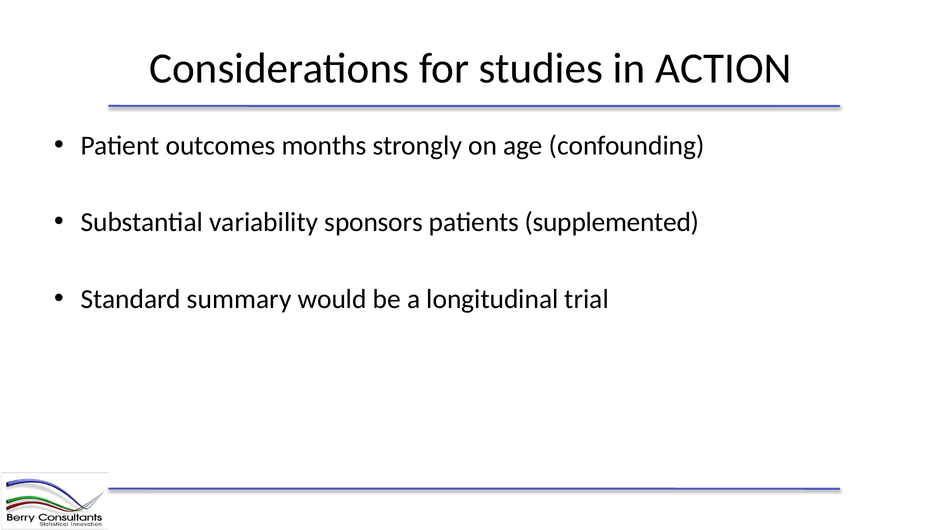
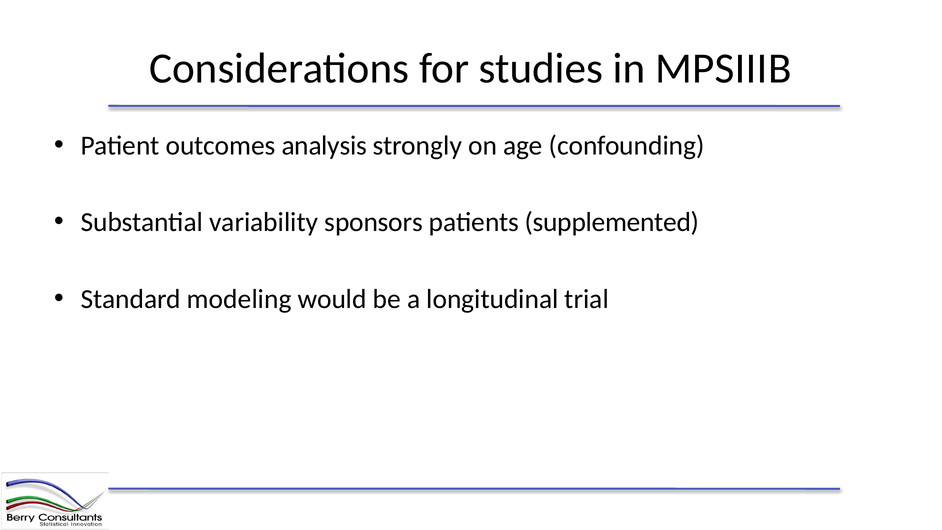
ACTION: ACTION -> MPSIIIB
months: months -> analysis
summary: summary -> modeling
